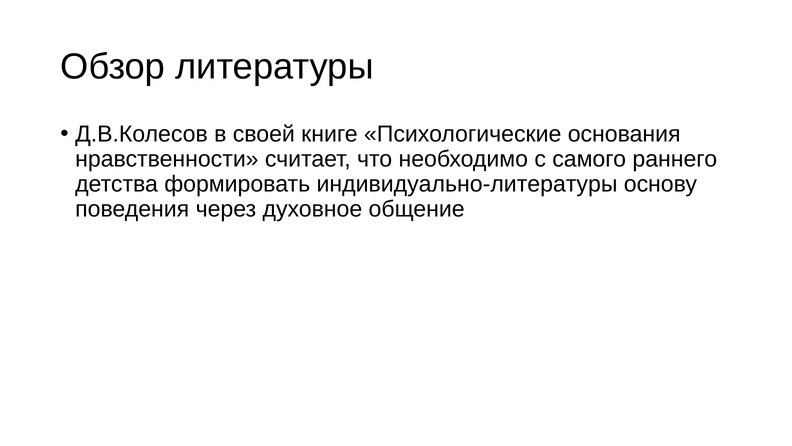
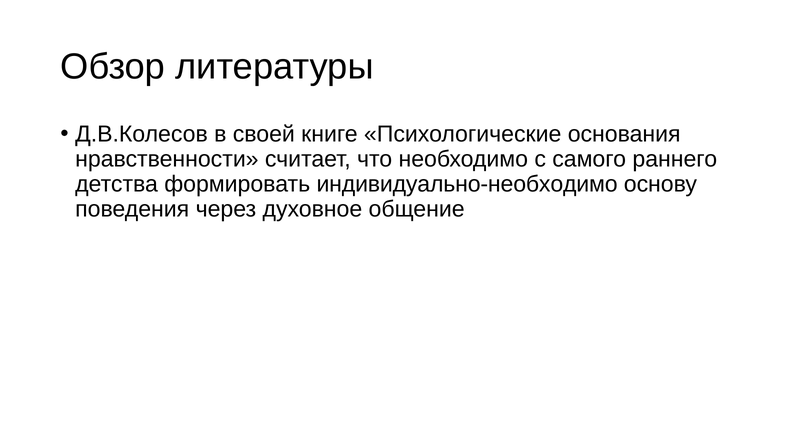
индивидуально-литературы: индивидуально-литературы -> индивидуально-необходимо
